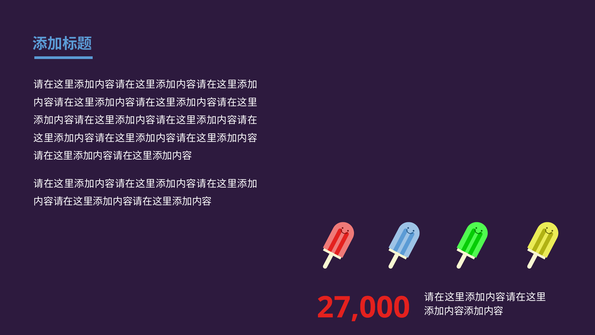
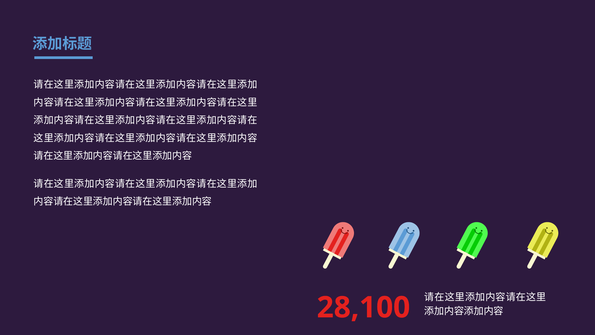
27,000: 27,000 -> 28,100
